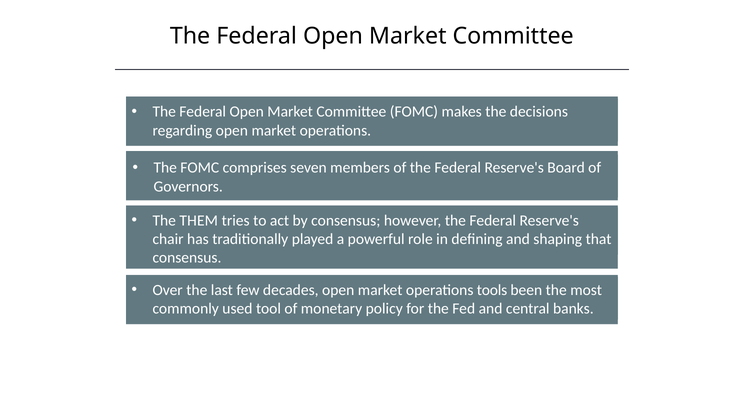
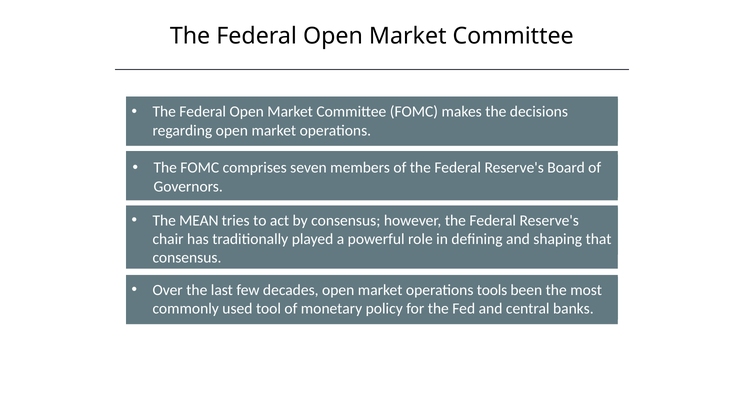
THEM: THEM -> MEAN
